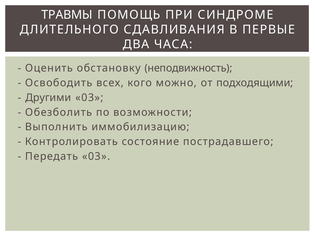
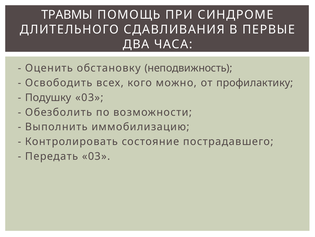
подходящими: подходящими -> профилактику
Другими: Другими -> Подушку
